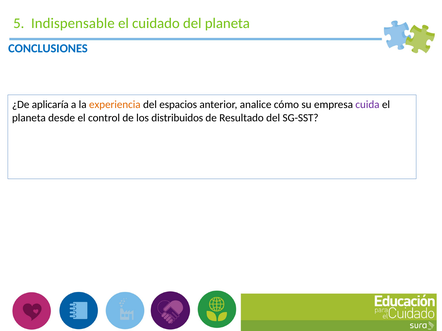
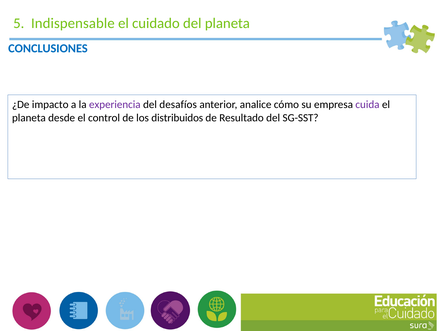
aplicaría: aplicaría -> impacto
experiencia colour: orange -> purple
espacios: espacios -> desafíos
